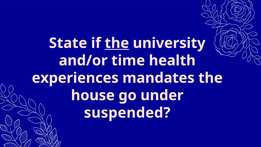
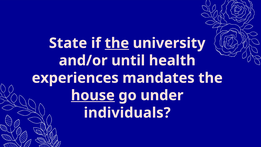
time: time -> until
house underline: none -> present
suspended: suspended -> individuals
